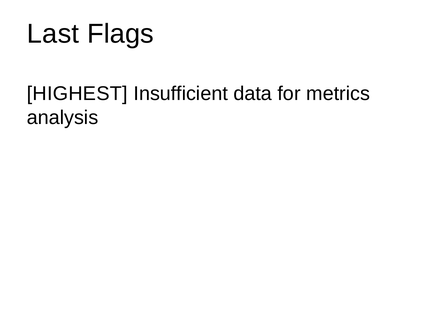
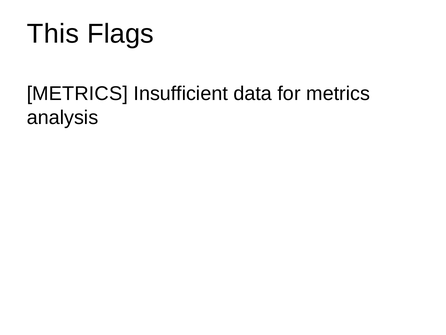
Last: Last -> This
HIGHEST at (77, 94): HIGHEST -> METRICS
